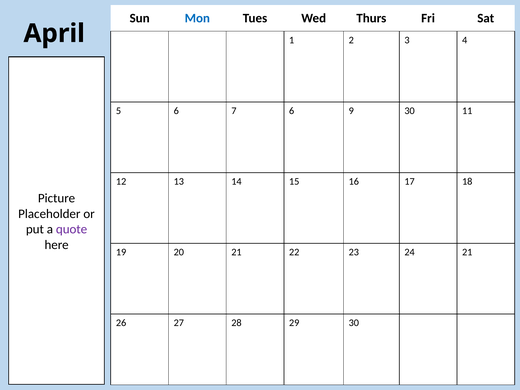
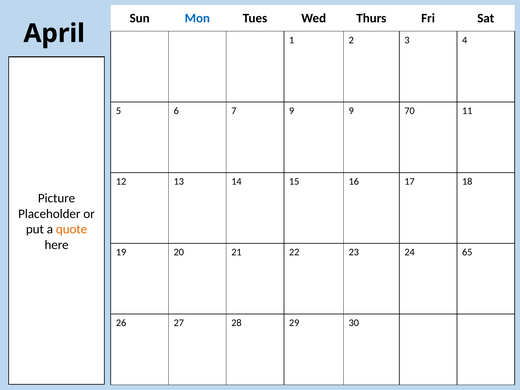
7 6: 6 -> 9
9 30: 30 -> 70
quote colour: purple -> orange
24 21: 21 -> 65
